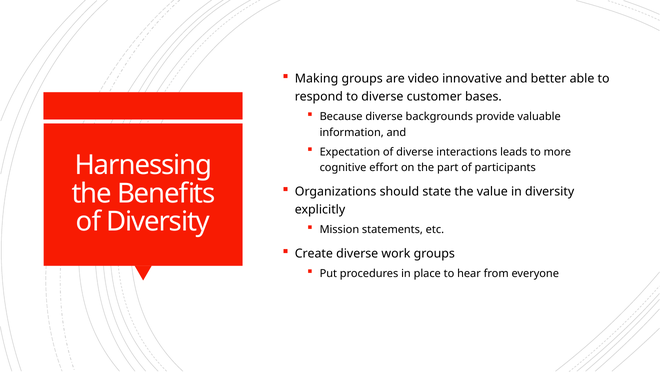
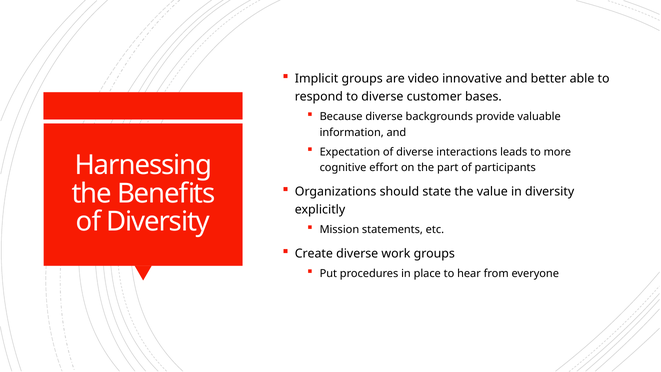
Making: Making -> Implicit
